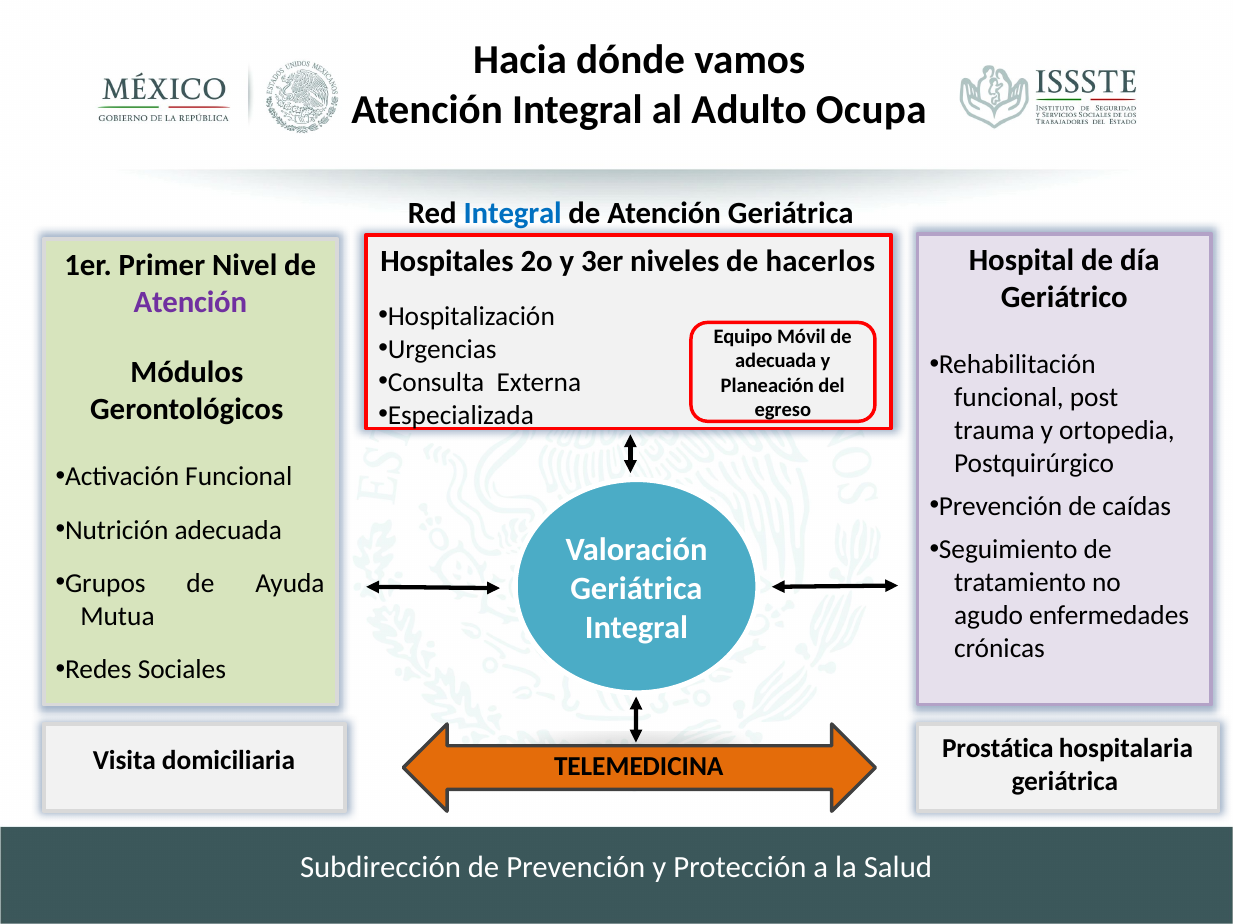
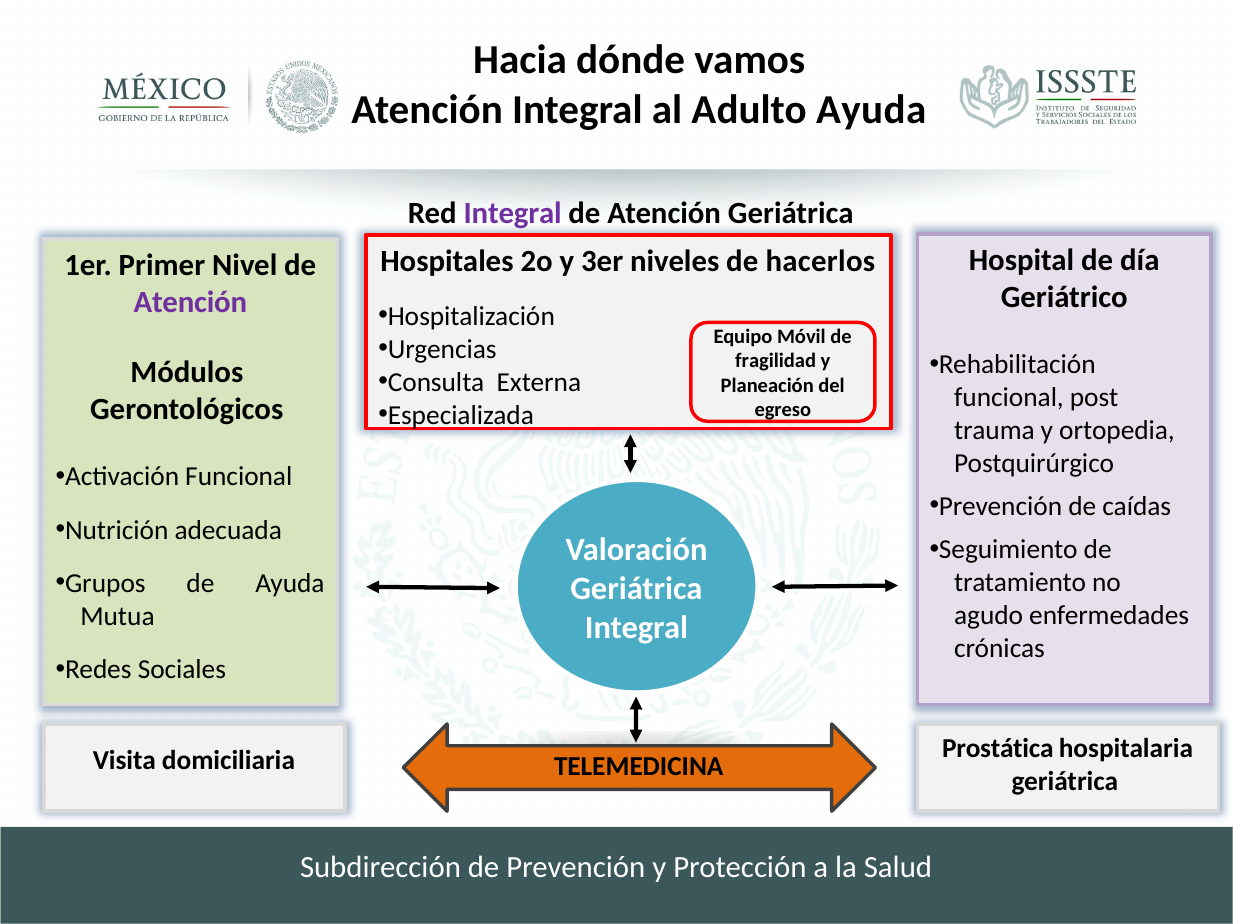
Adulto Ocupa: Ocupa -> Ayuda
Integral at (513, 213) colour: blue -> purple
adecuada at (776, 361): adecuada -> fragilidad
